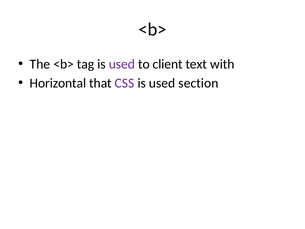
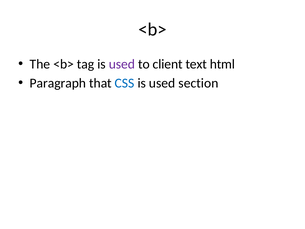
with: with -> html
Horizontal: Horizontal -> Paragraph
CSS colour: purple -> blue
